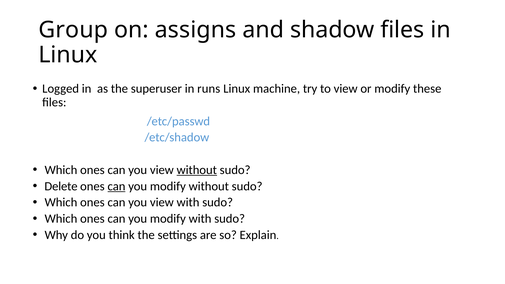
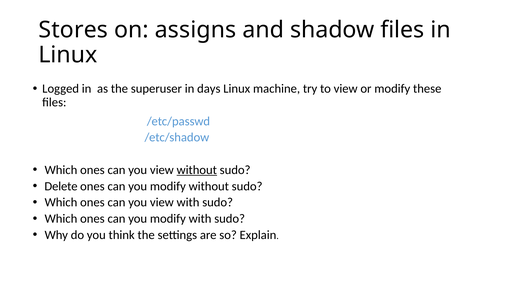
Group: Group -> Stores
runs: runs -> days
can at (116, 186) underline: present -> none
